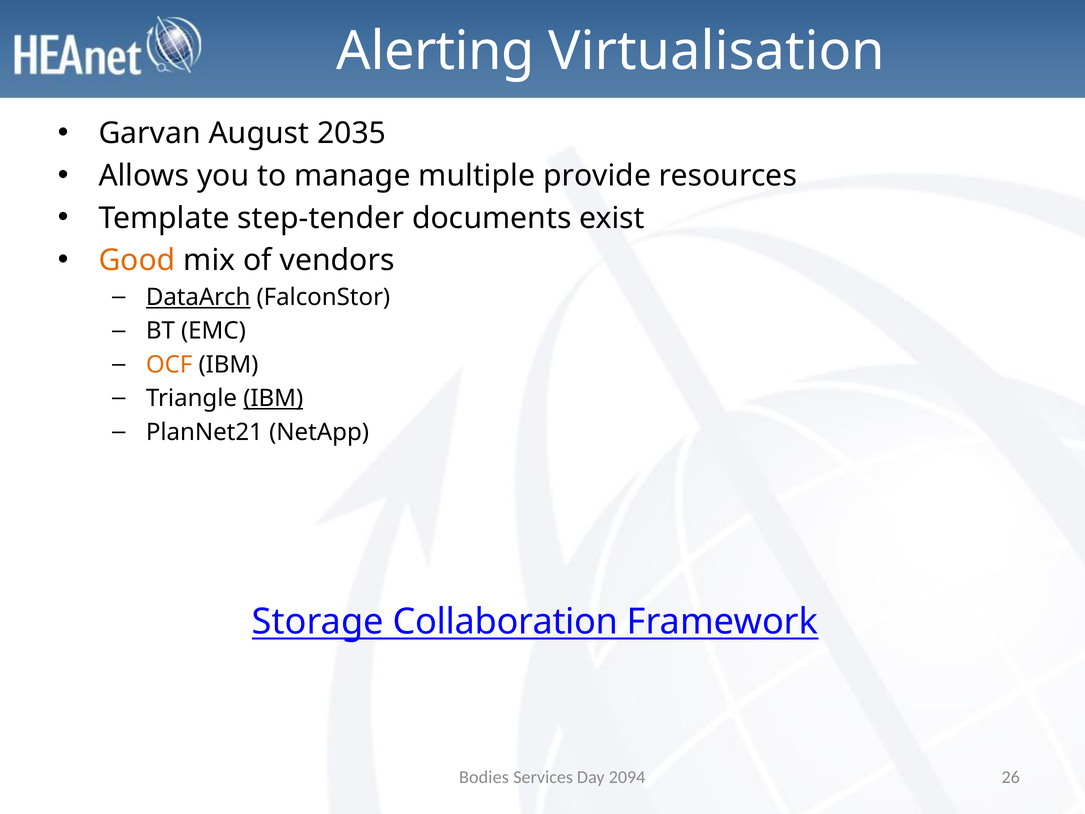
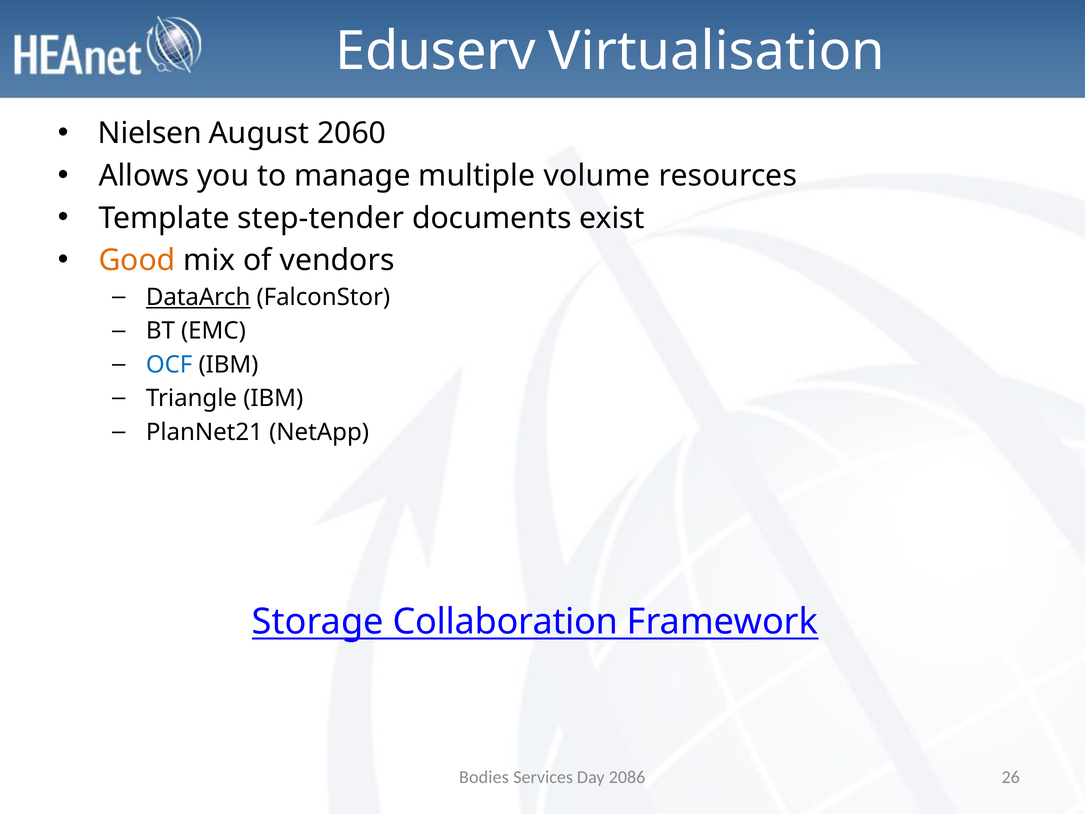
Alerting: Alerting -> Eduserv
Garvan: Garvan -> Nielsen
2035: 2035 -> 2060
provide: provide -> volume
OCF colour: orange -> blue
IBM at (273, 398) underline: present -> none
2094: 2094 -> 2086
